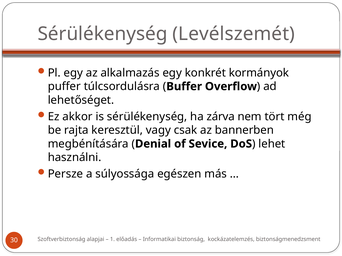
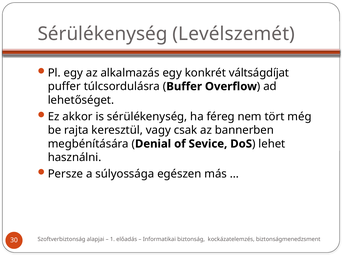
kormányok: kormányok -> váltságdíjat
zárva: zárva -> féreg
